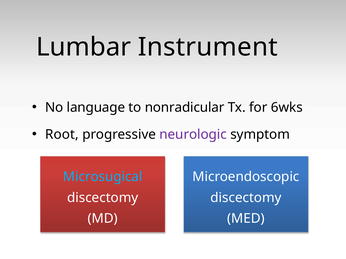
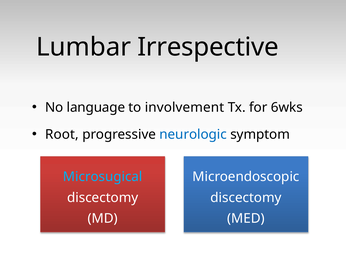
Instrument: Instrument -> Irrespective
nonradicular: nonradicular -> involvement
neurologic colour: purple -> blue
